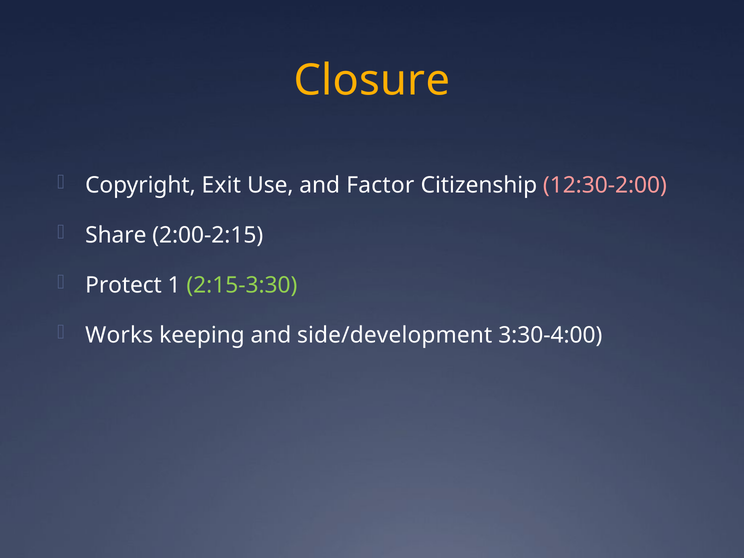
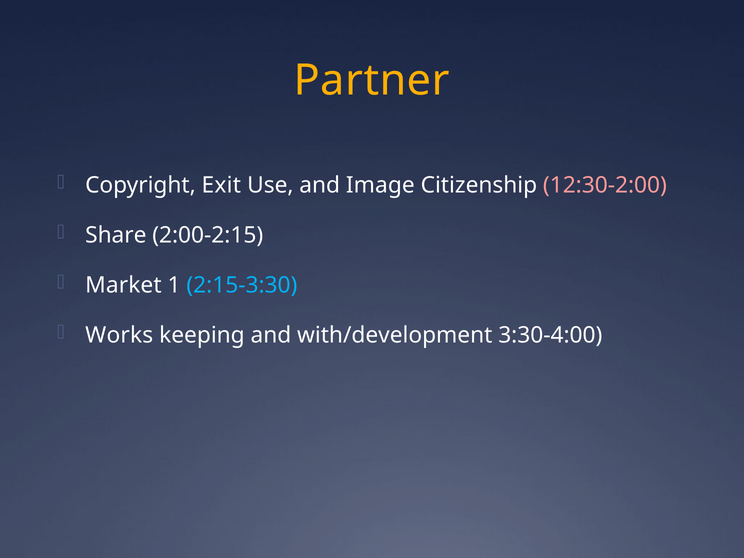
Closure: Closure -> Partner
Factor: Factor -> Image
Protect: Protect -> Market
2:15-3:30 colour: light green -> light blue
side/development: side/development -> with/development
